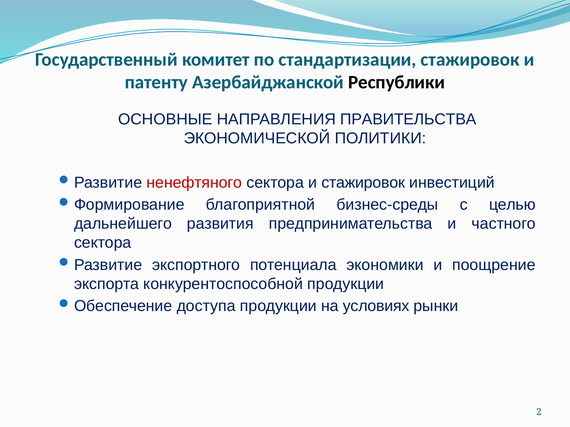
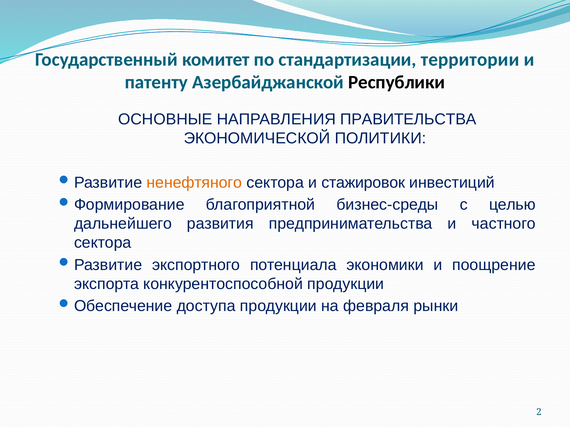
стандартизации стажировок: стажировок -> территории
ненефтяного colour: red -> orange
условиях: условиях -> февраля
